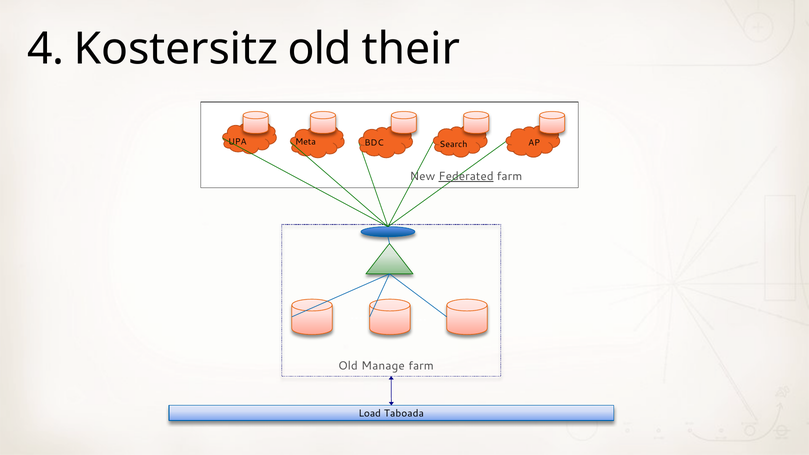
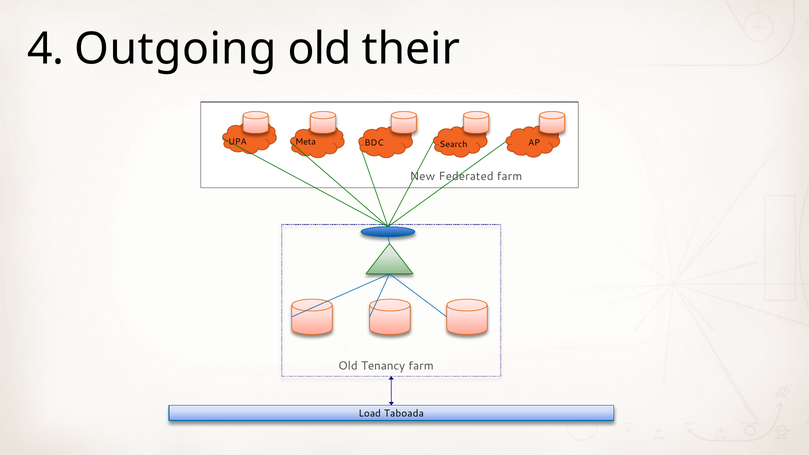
Kostersitz: Kostersitz -> Outgoing
Federated underline: present -> none
Manage: Manage -> Tenancy
